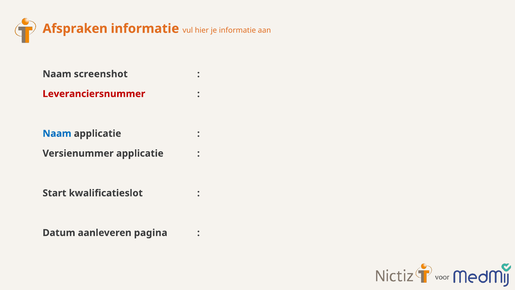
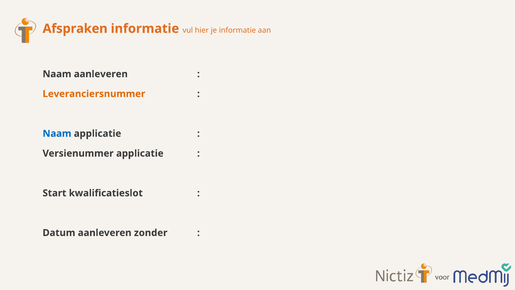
Naam screenshot: screenshot -> aanleveren
Leveranciersnummer colour: red -> orange
pagina: pagina -> zonder
